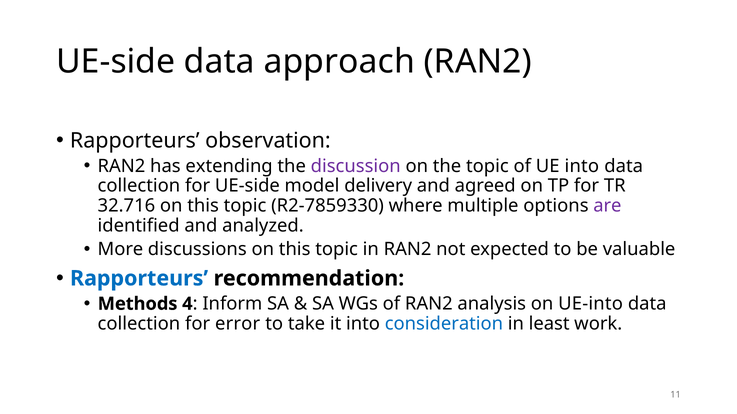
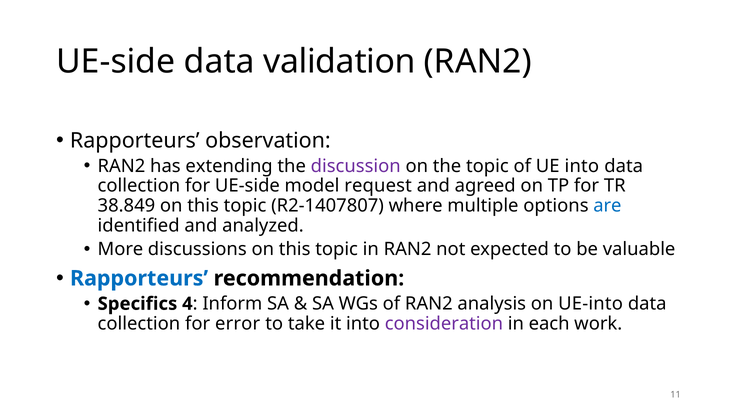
approach: approach -> validation
delivery: delivery -> request
32.716: 32.716 -> 38.849
R2-7859330: R2-7859330 -> R2-1407807
are colour: purple -> blue
Methods: Methods -> Specifics
consideration colour: blue -> purple
least: least -> each
